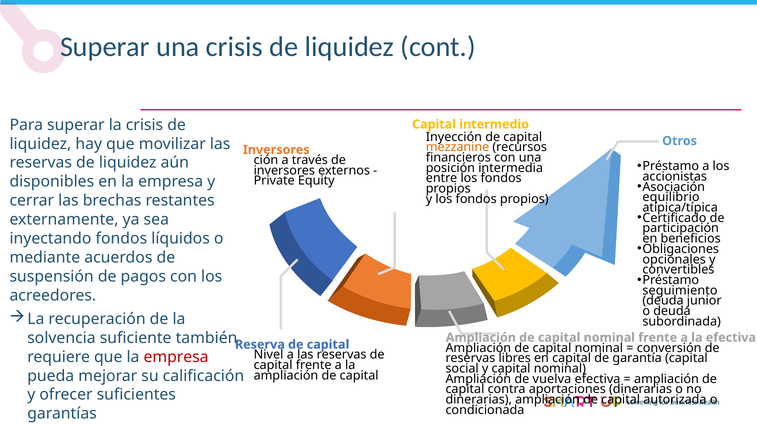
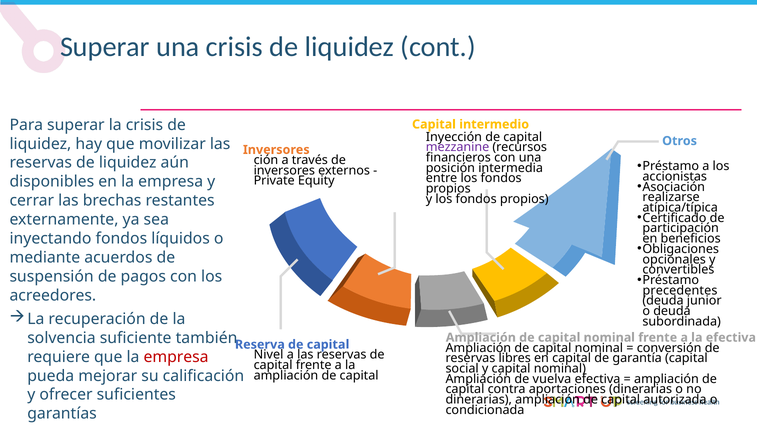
mezzanine colour: orange -> purple
equilibrio: equilibrio -> realizarse
seguimiento: seguimiento -> precedentes
